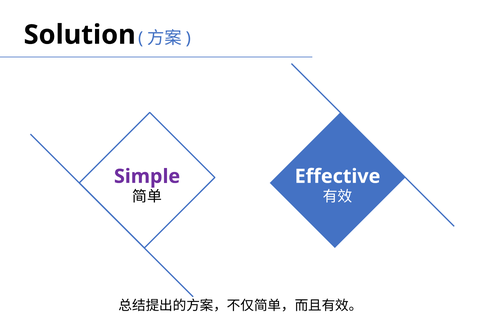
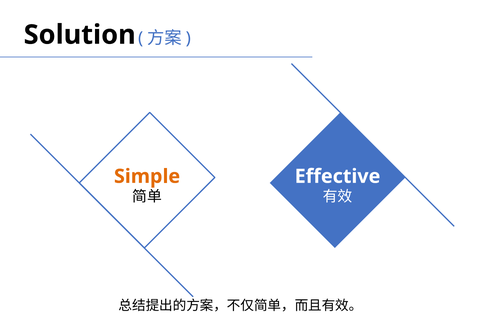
Simple colour: purple -> orange
